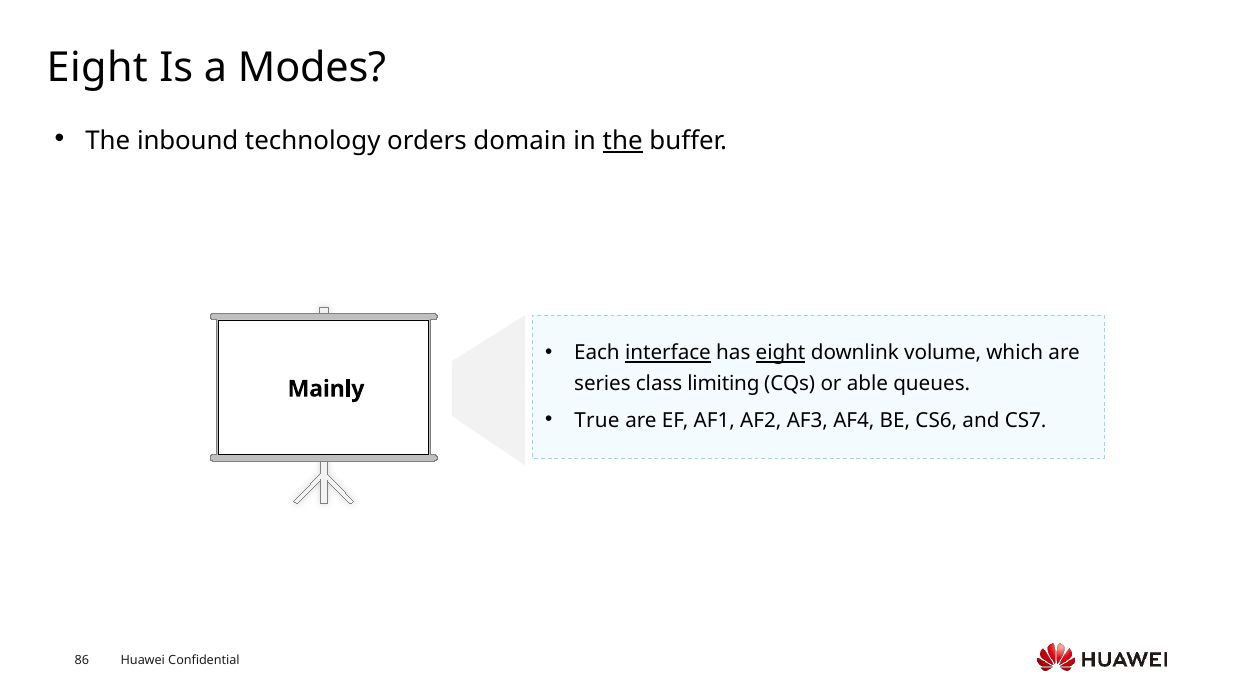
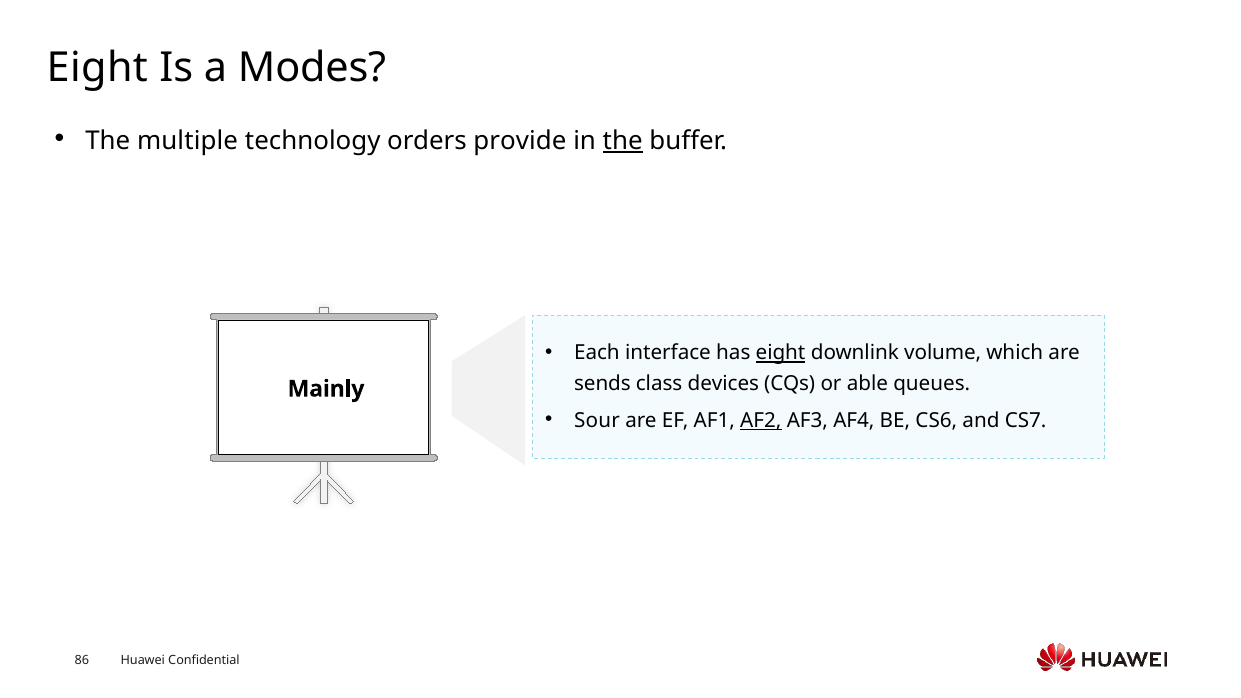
inbound: inbound -> multiple
domain: domain -> provide
interface underline: present -> none
series: series -> sends
limiting: limiting -> devices
True: True -> Sour
AF2 underline: none -> present
